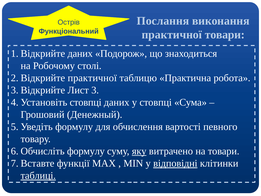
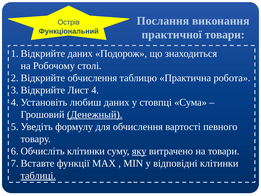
практичної at (92, 78): практичної -> обчислення
3: 3 -> 4
стовпці at (86, 102): стовпці -> любиш
Денежный underline: none -> present
формулу at (86, 151): формулу -> клітинки
відповідні underline: present -> none
